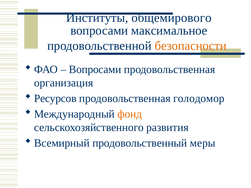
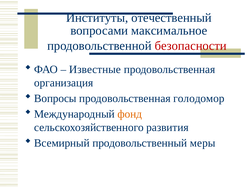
общемирового: общемирового -> отечественный
безопасности colour: orange -> red
Вопросами at (95, 70): Вопросами -> Известные
Ресурсов: Ресурсов -> Вопросы
